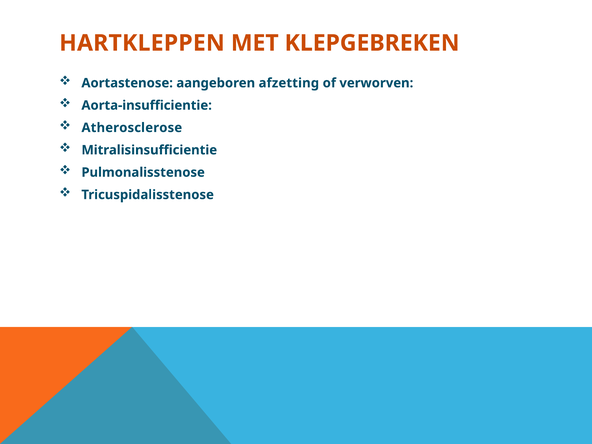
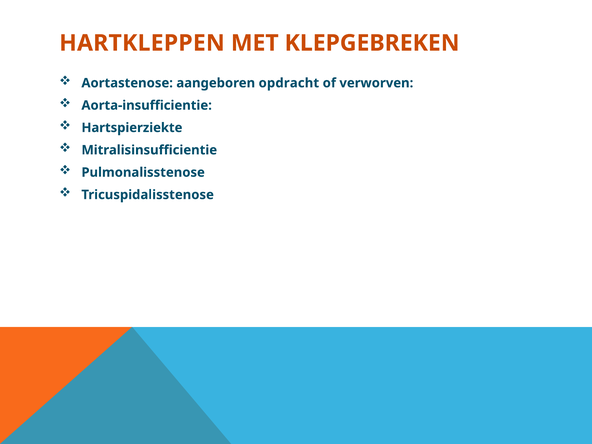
afzetting: afzetting -> opdracht
Atherosclerose: Atherosclerose -> Hartspierziekte
